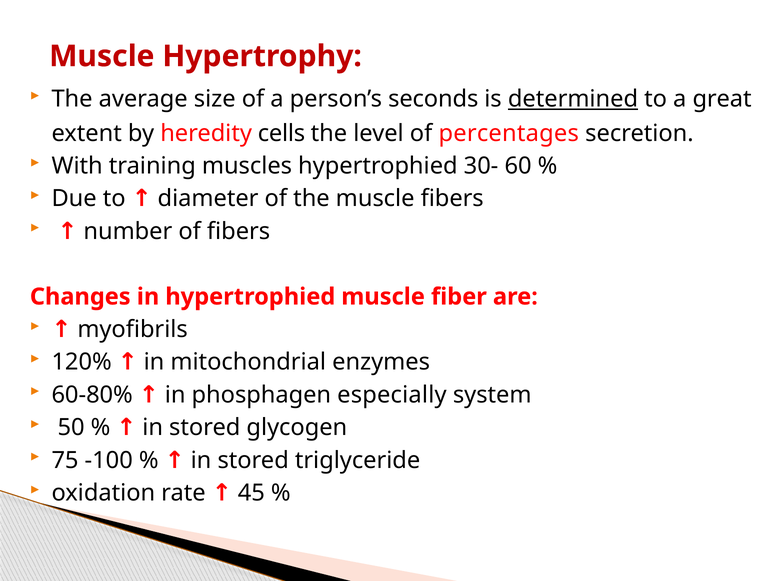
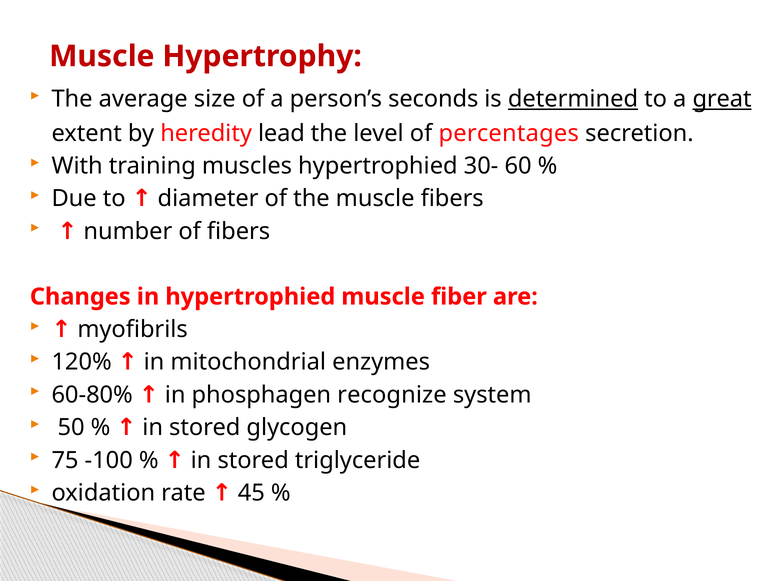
great underline: none -> present
cells: cells -> lead
especially: especially -> recognize
